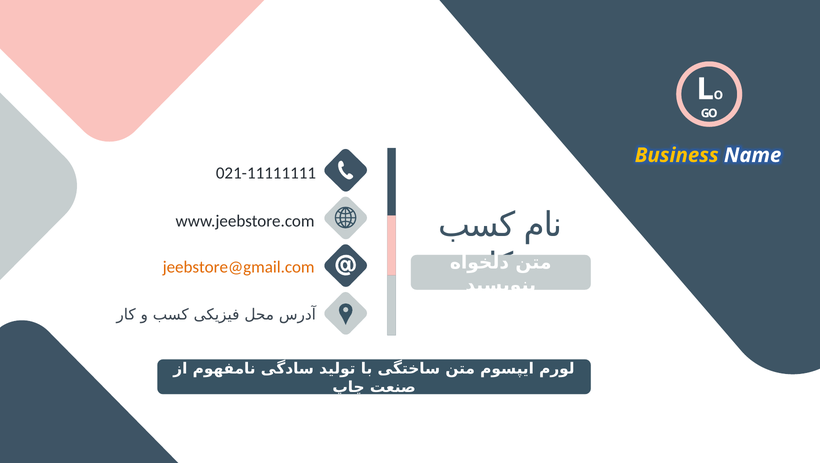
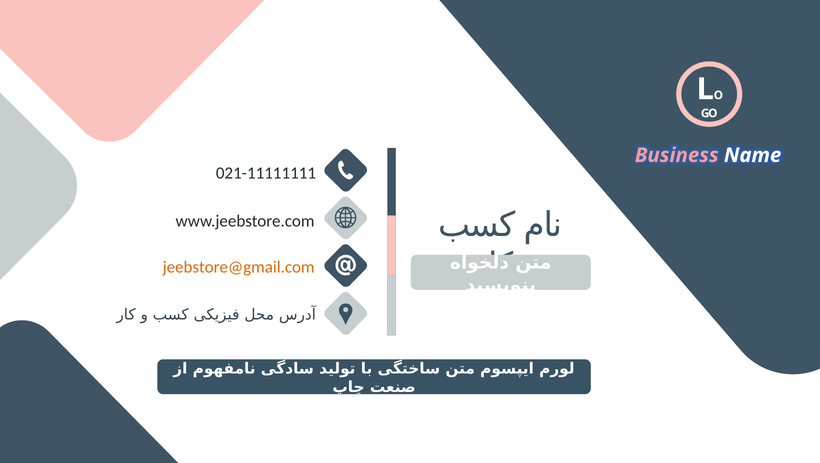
Business colour: yellow -> pink
